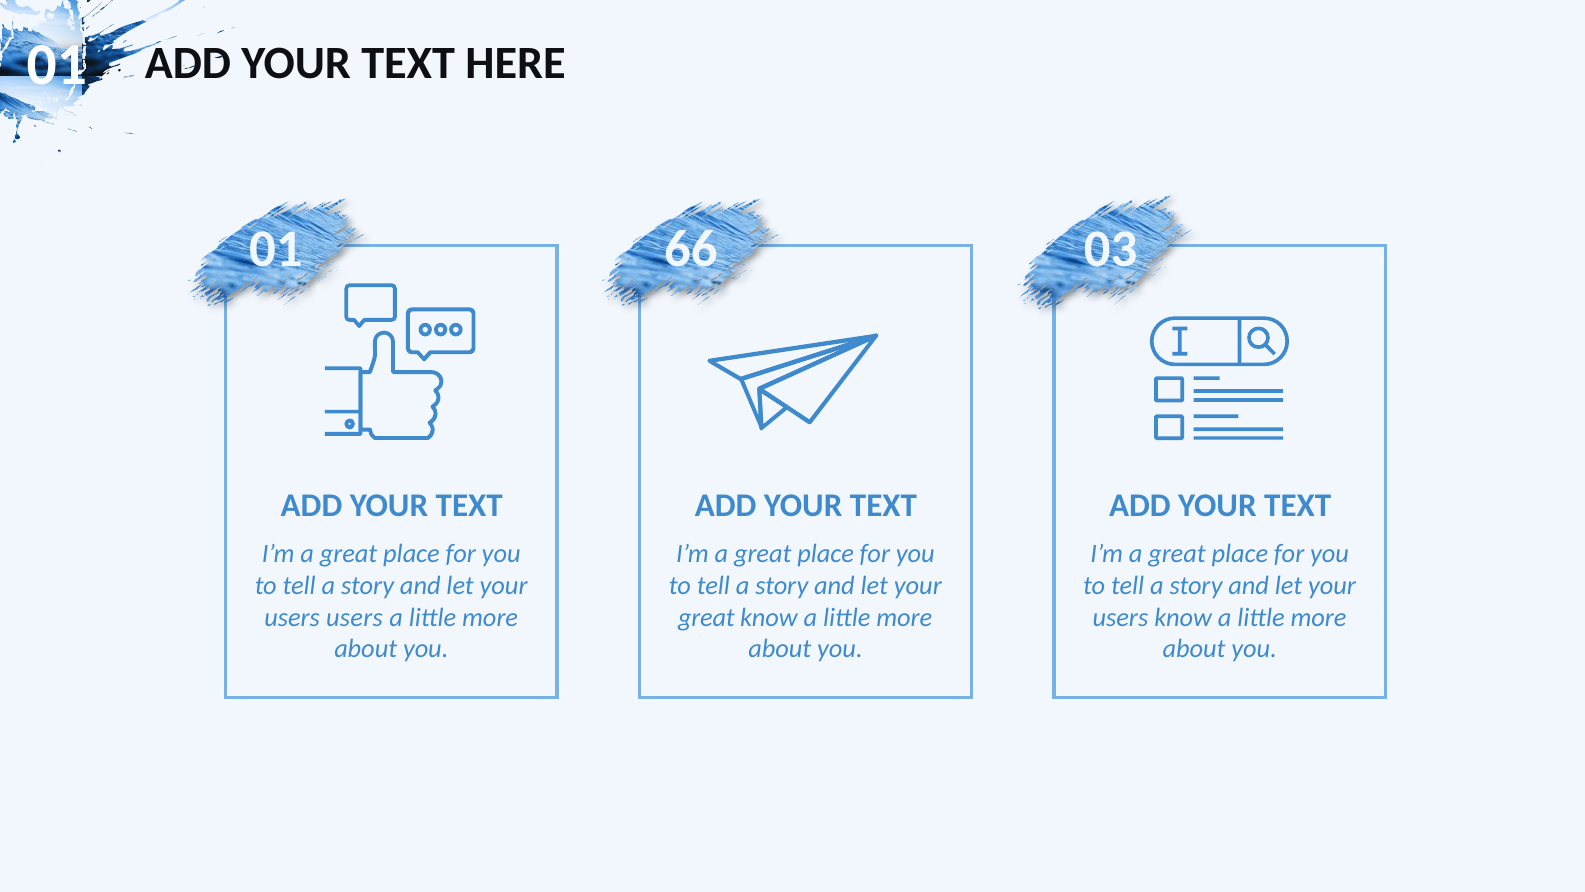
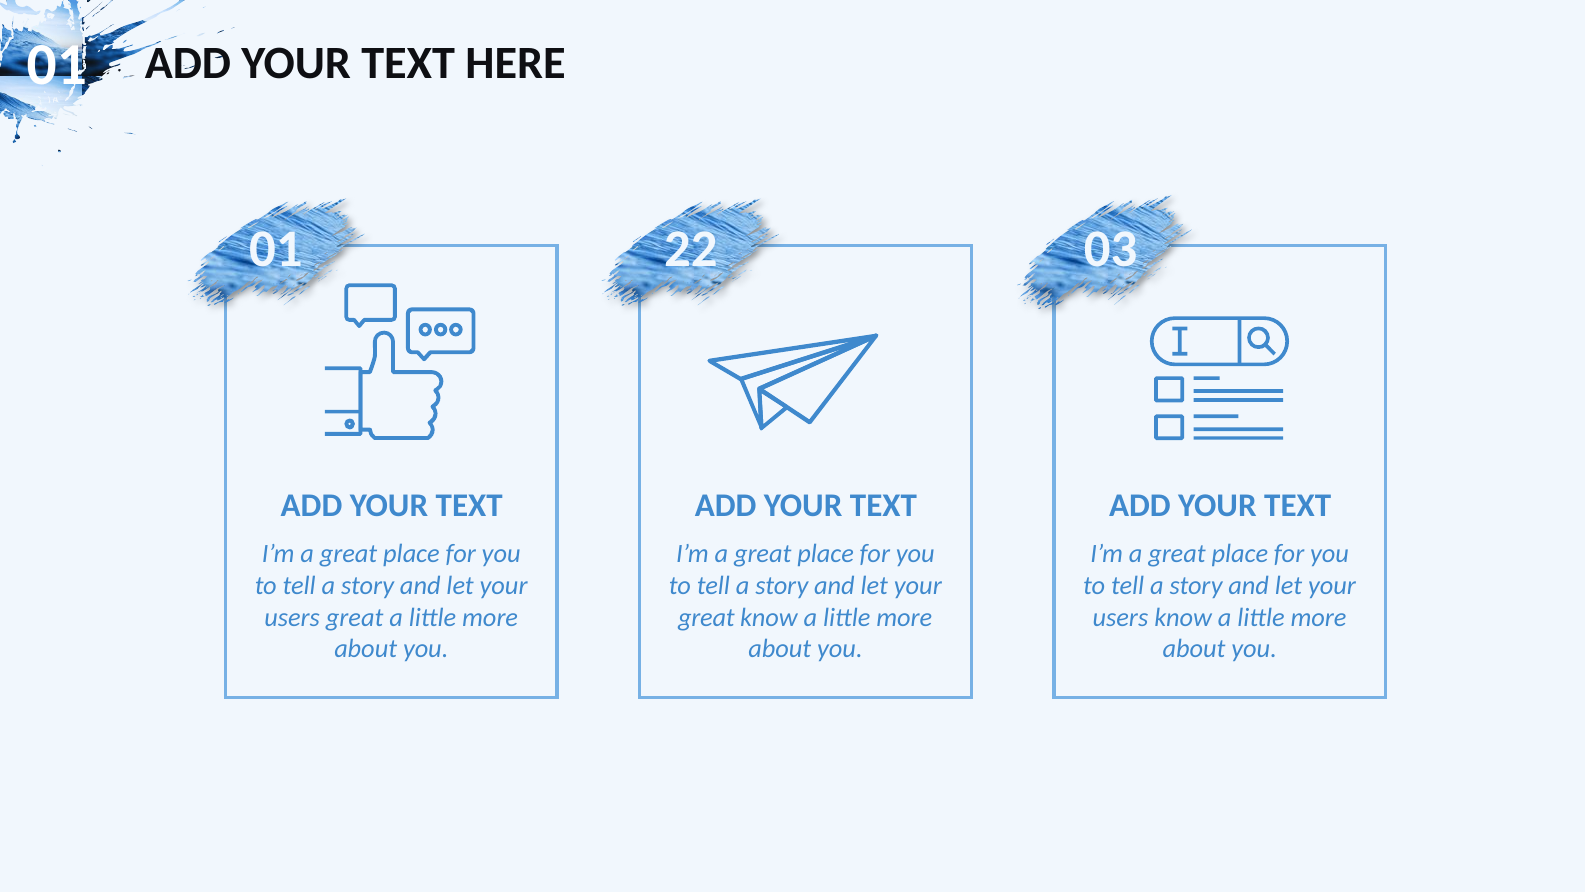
66: 66 -> 22
users users: users -> great
